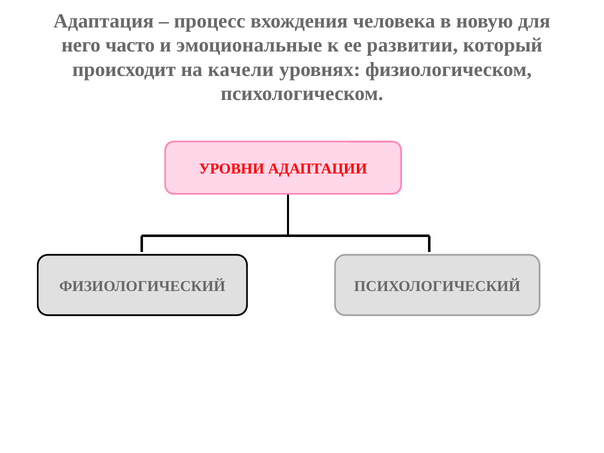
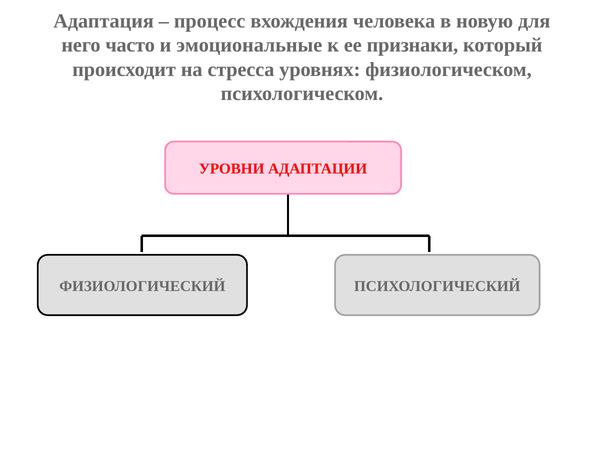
развитии: развитии -> признаки
качели: качели -> стресса
